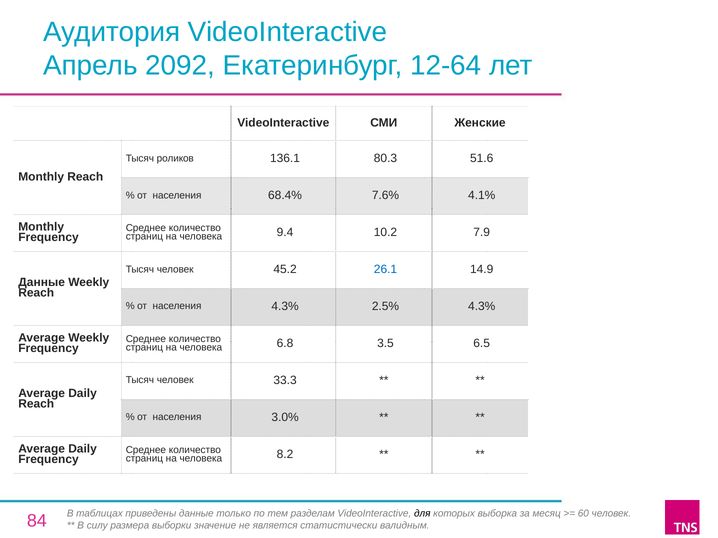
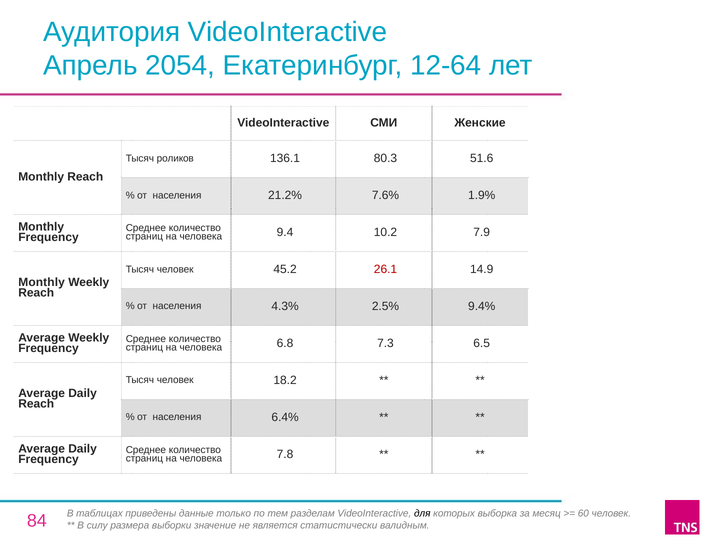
2092: 2092 -> 2054
68.4%: 68.4% -> 21.2%
4.1%: 4.1% -> 1.9%
26.1 colour: blue -> red
Данные at (42, 283): Данные -> Monthly
2.5% 4.3%: 4.3% -> 9.4%
3.5: 3.5 -> 7.3
33.3: 33.3 -> 18.2
3.0%: 3.0% -> 6.4%
8.2: 8.2 -> 7.8
